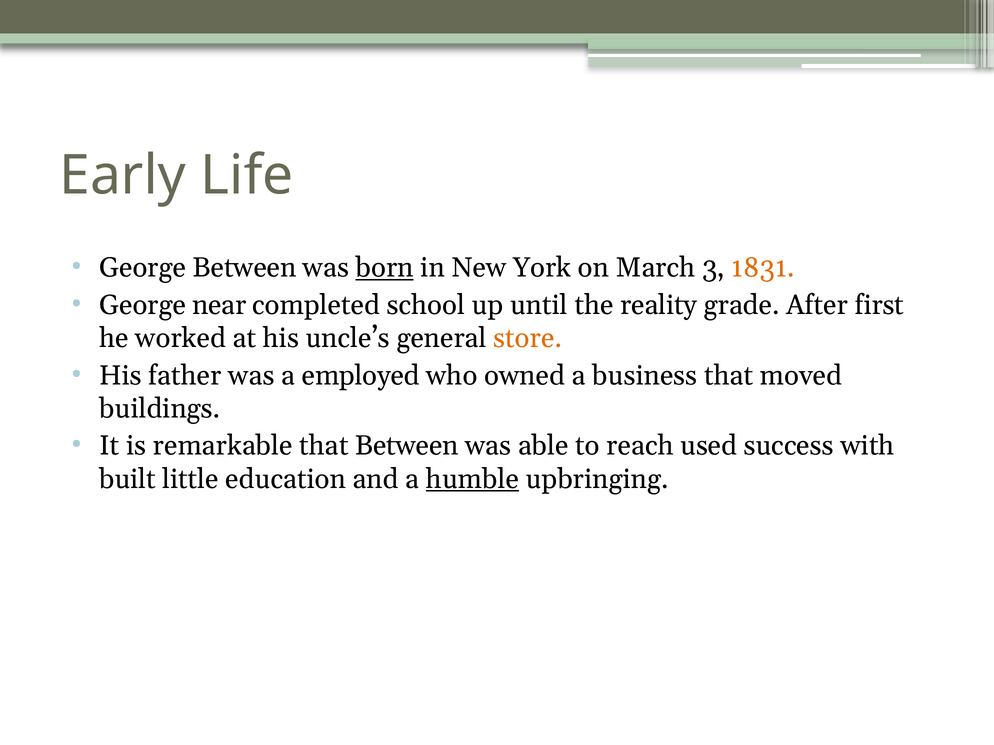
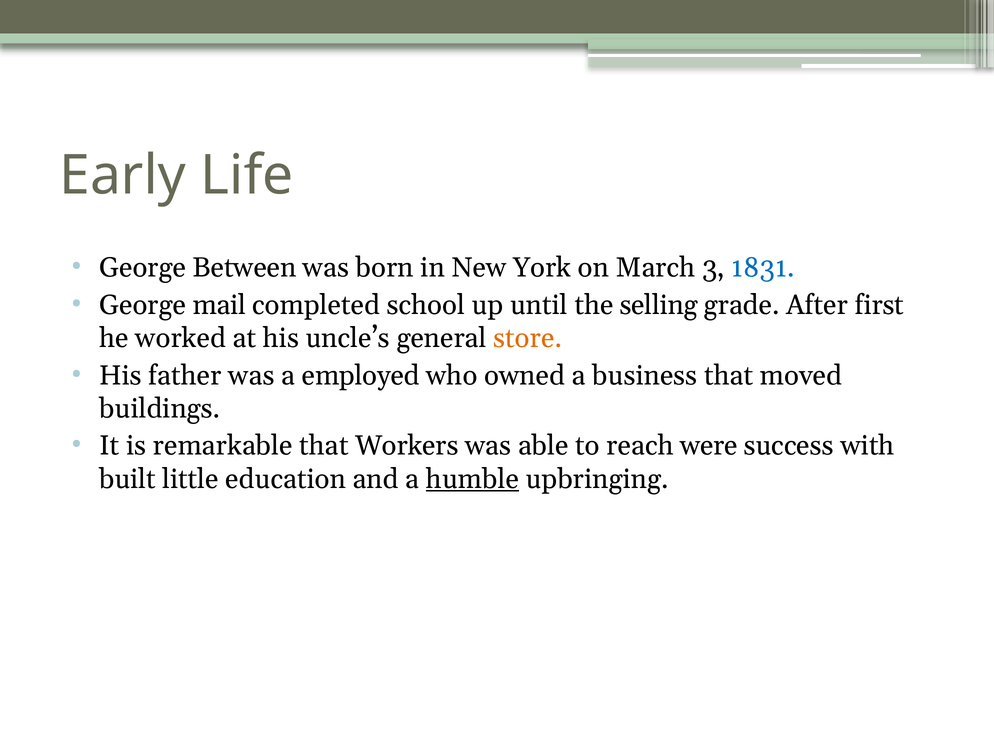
born underline: present -> none
1831 colour: orange -> blue
near: near -> mail
reality: reality -> selling
that Between: Between -> Workers
used: used -> were
